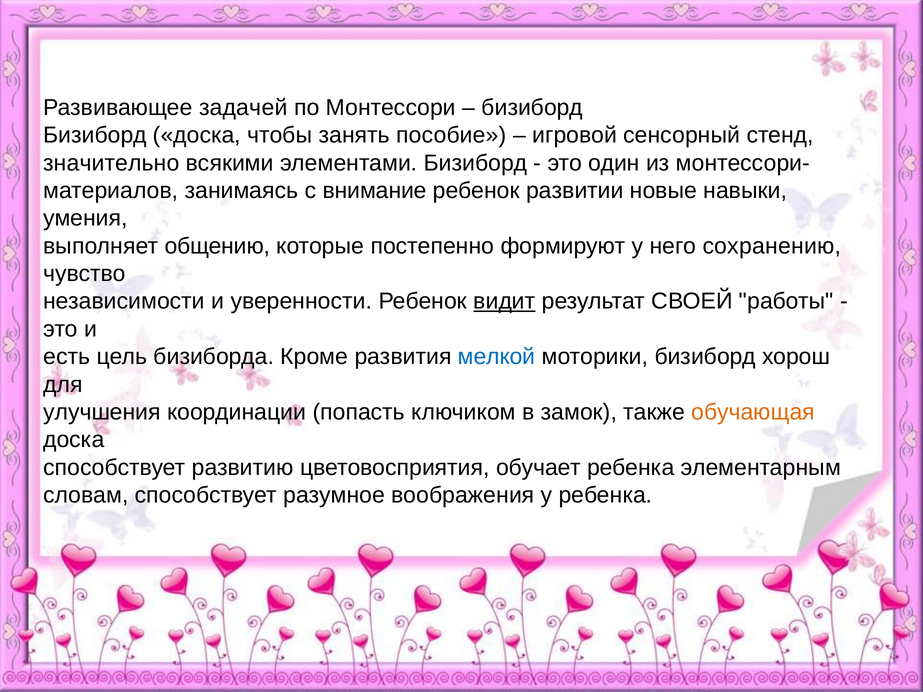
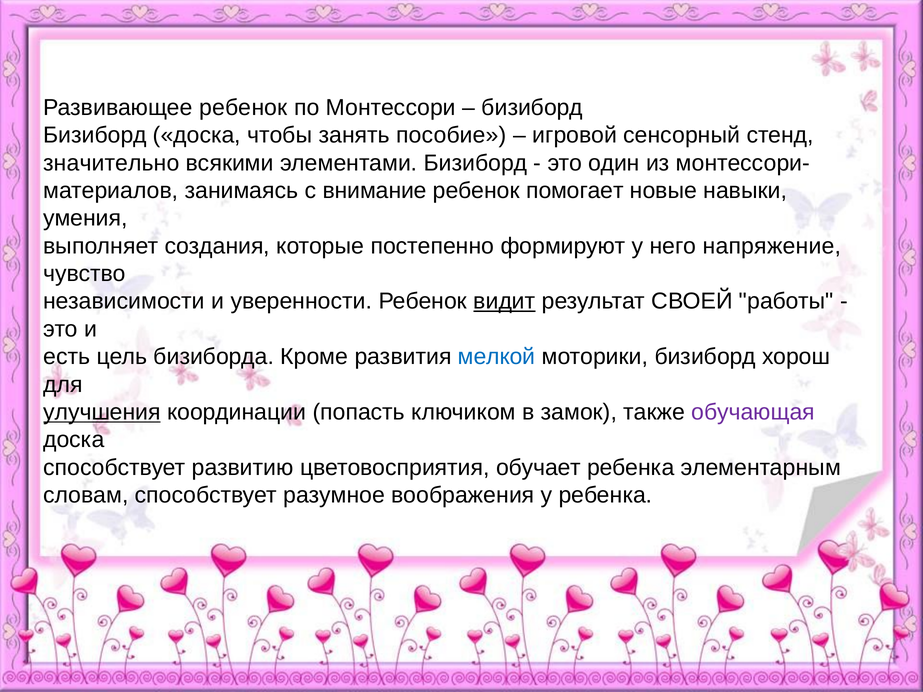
Развивающее задачей: задачей -> ребенок
развитии: развитии -> помогает
общению: общению -> создания
сохранению: сохранению -> напряжение
улучшения underline: none -> present
обучающая colour: orange -> purple
